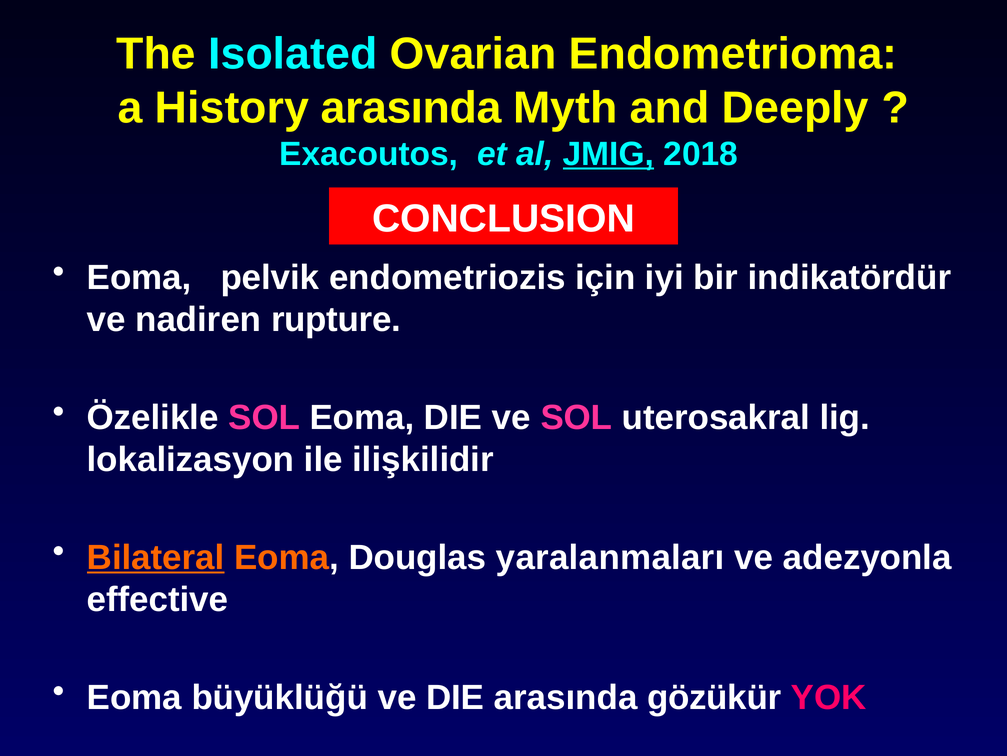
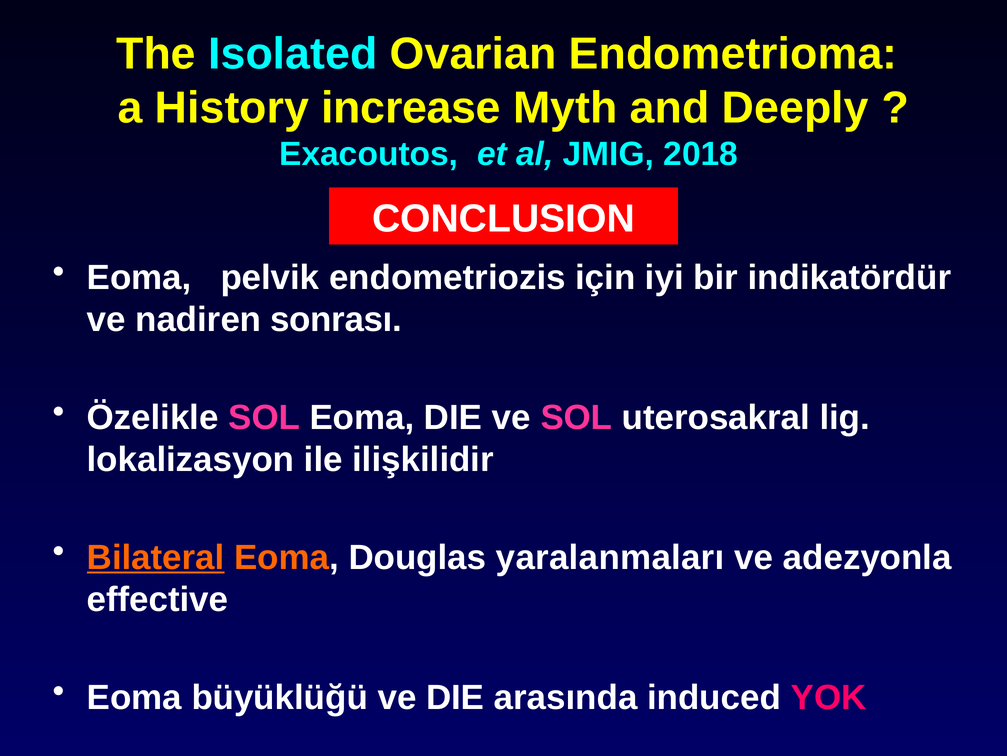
History arasında: arasında -> increase
JMIG underline: present -> none
rupture: rupture -> sonrası
gözükür: gözükür -> induced
